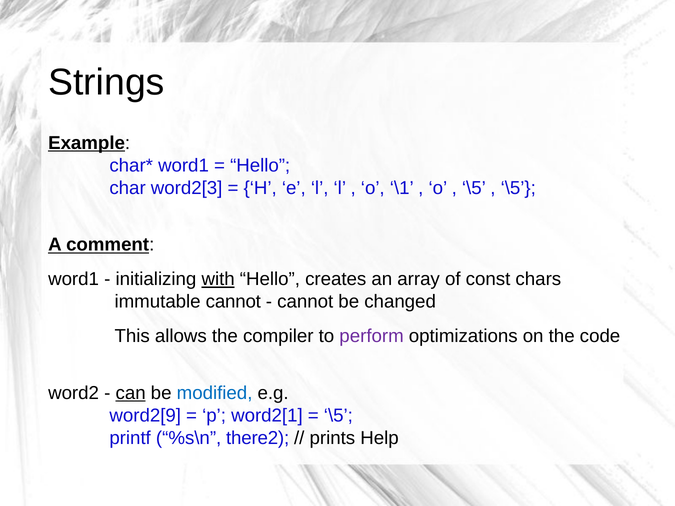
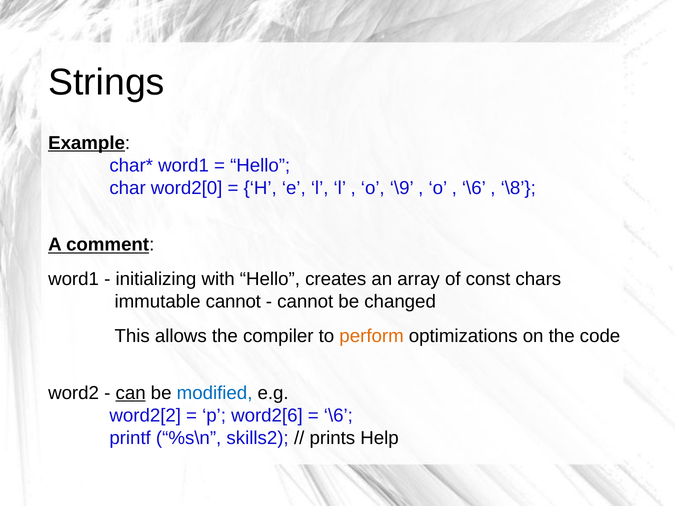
word2[3: word2[3 -> word2[0
\1: \1 -> \9
\5 at (474, 188): \5 -> \6
\5 at (518, 188): \5 -> \8
with underline: present -> none
perform colour: purple -> orange
word2[9: word2[9 -> word2[2
word2[1: word2[1 -> word2[6
\5 at (338, 416): \5 -> \6
there2: there2 -> skills2
